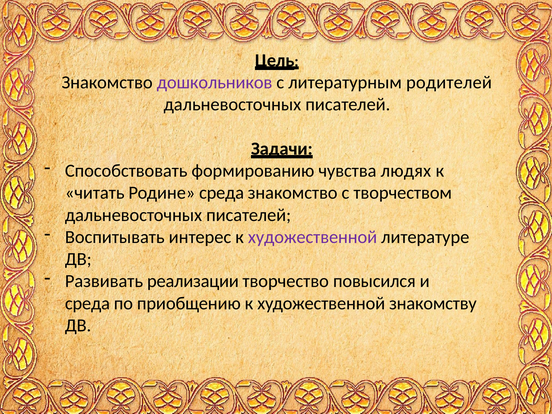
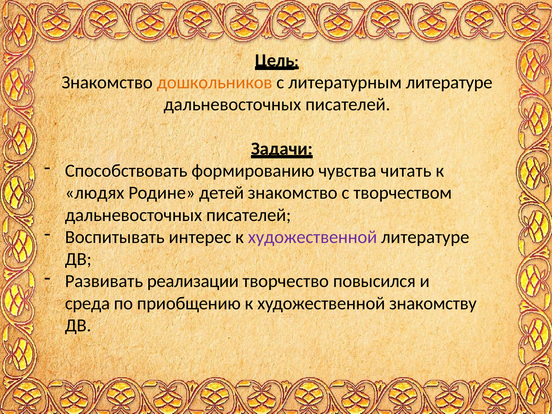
дошкольников colour: purple -> orange
литературным родителей: родителей -> литературе
людях: людях -> читать
читать: читать -> людях
Родине среда: среда -> детей
